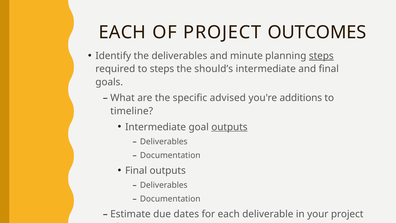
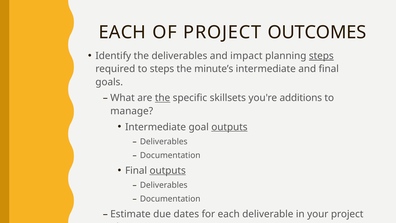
minute: minute -> impact
should’s: should’s -> minute’s
the at (163, 98) underline: none -> present
advised: advised -> skillsets
timeline: timeline -> manage
outputs at (168, 170) underline: none -> present
